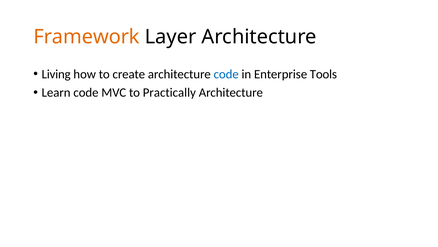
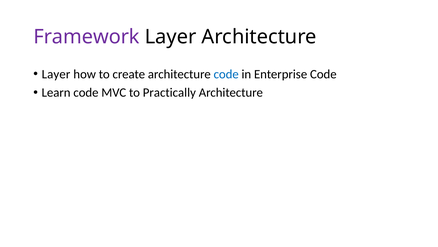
Framework colour: orange -> purple
Living at (56, 74): Living -> Layer
Enterprise Tools: Tools -> Code
